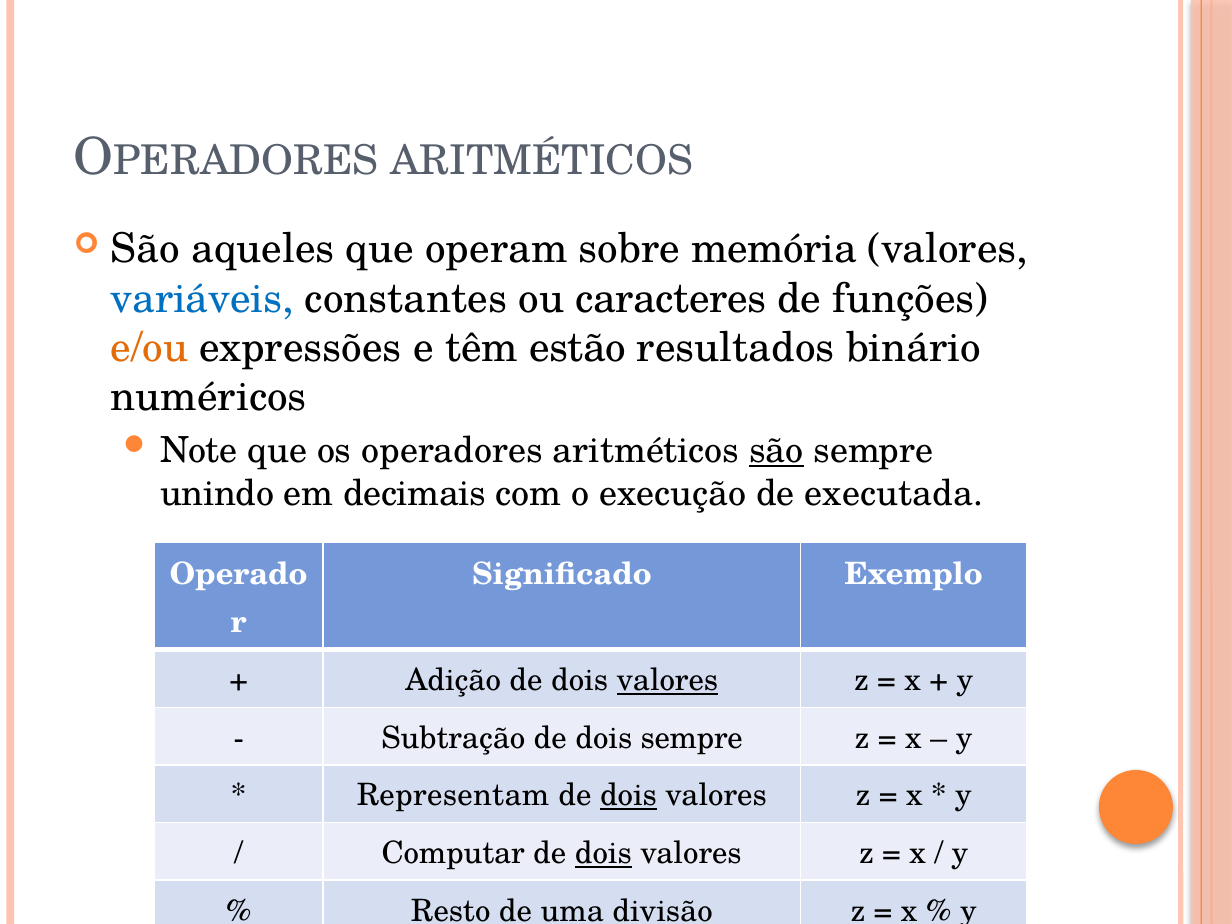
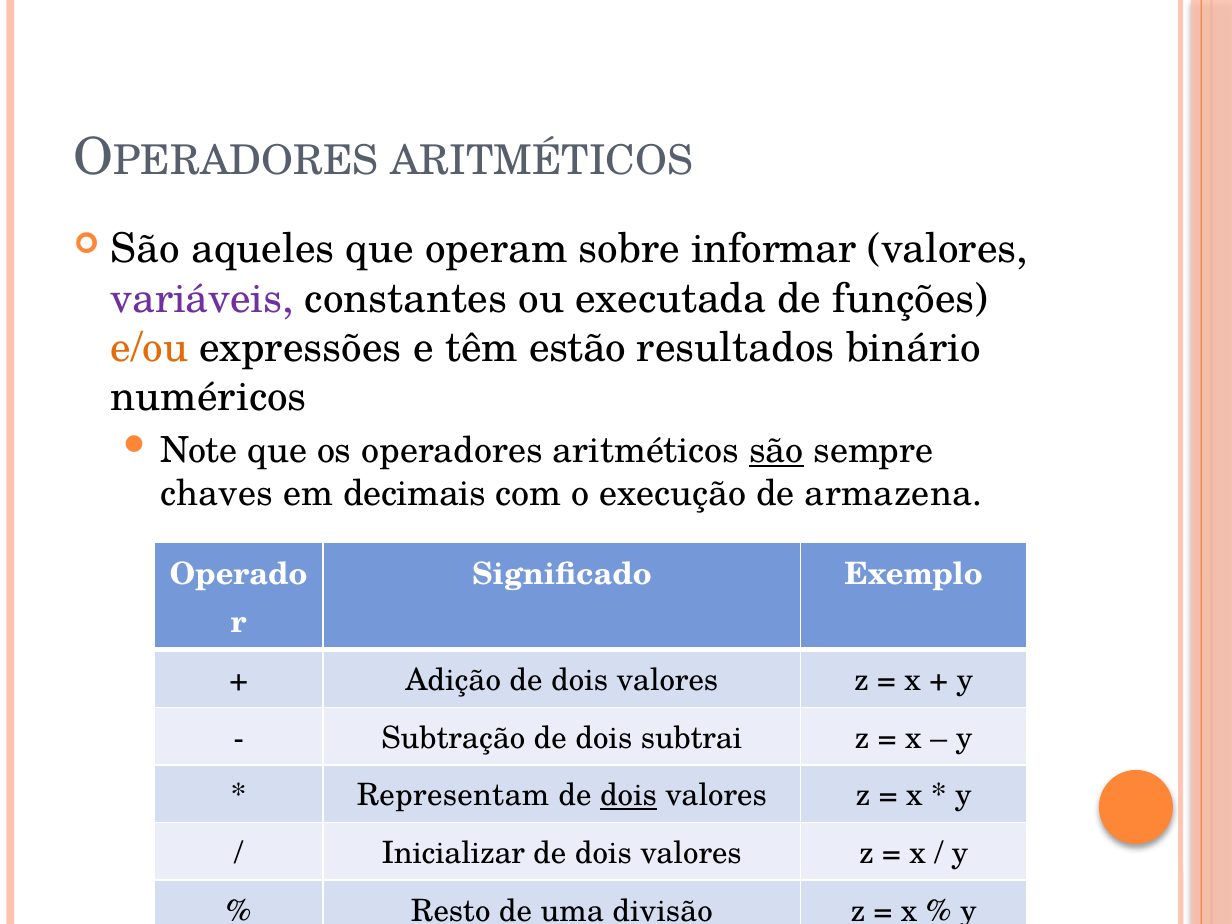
memória: memória -> informar
variáveis colour: blue -> purple
caracteres: caracteres -> executada
unindo: unindo -> chaves
executada: executada -> armazena
valores at (667, 681) underline: present -> none
dois sempre: sempre -> subtrai
Computar: Computar -> Inicializar
dois at (603, 853) underline: present -> none
